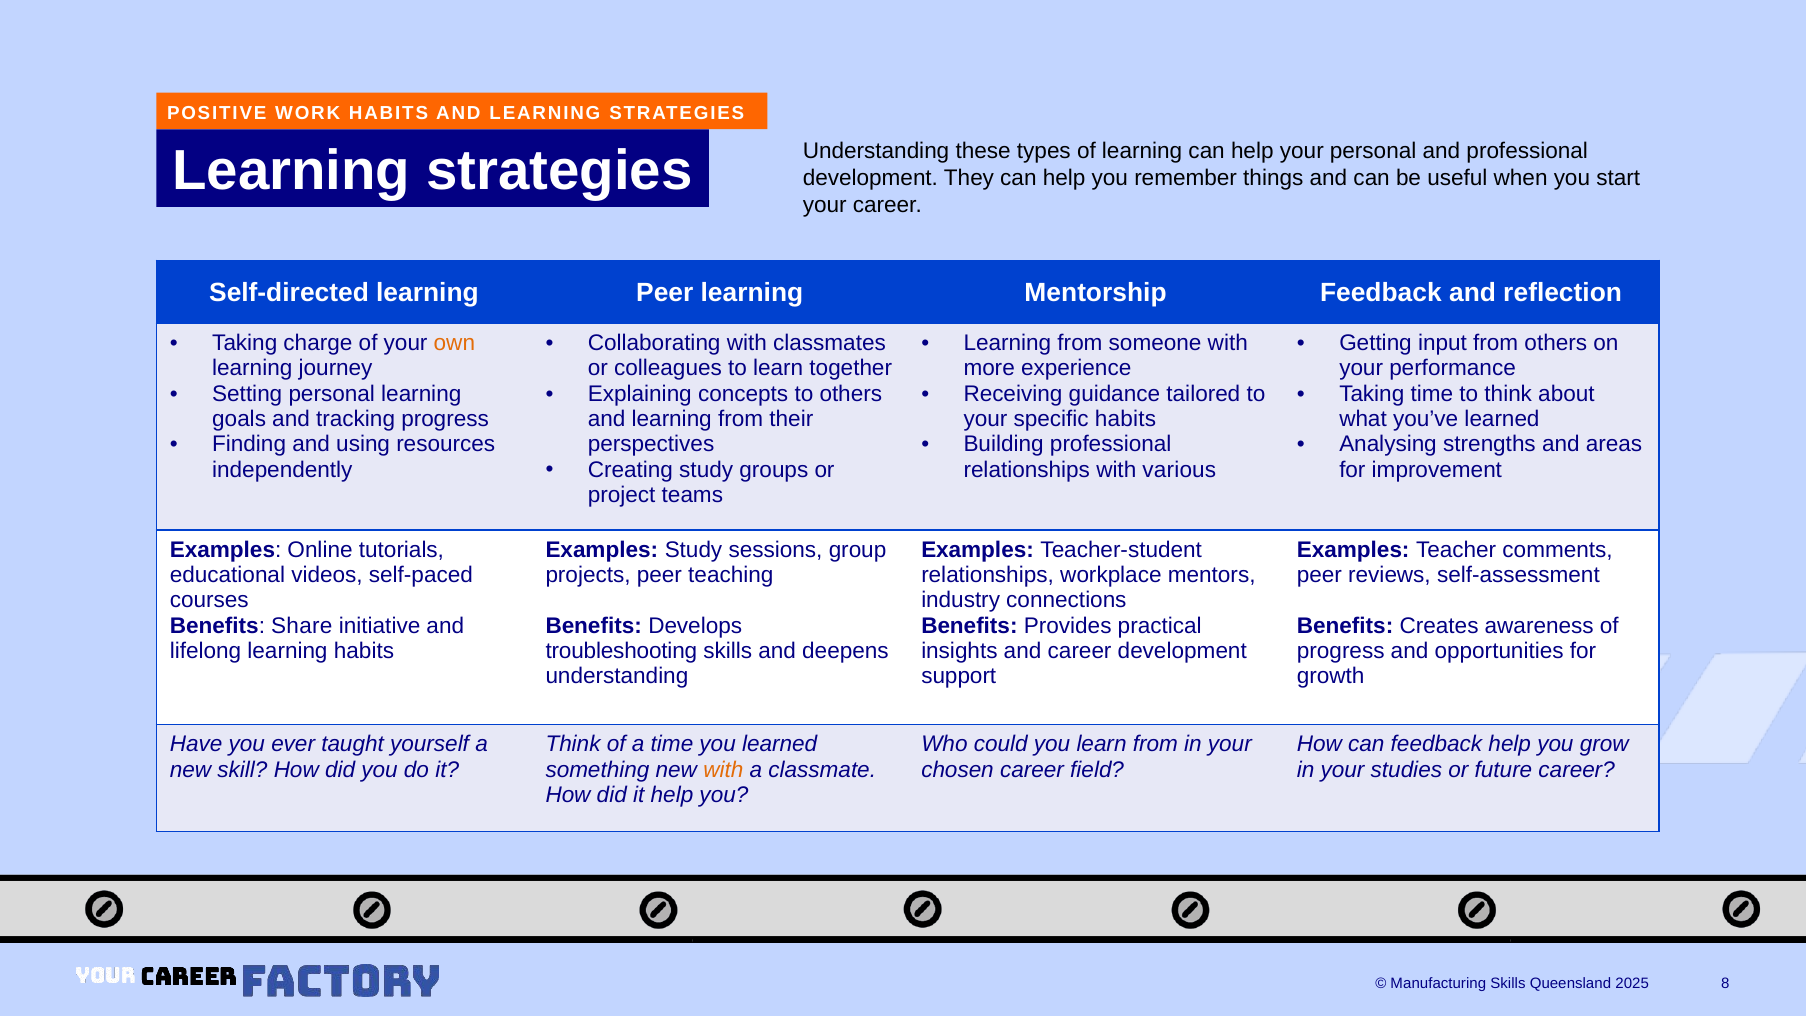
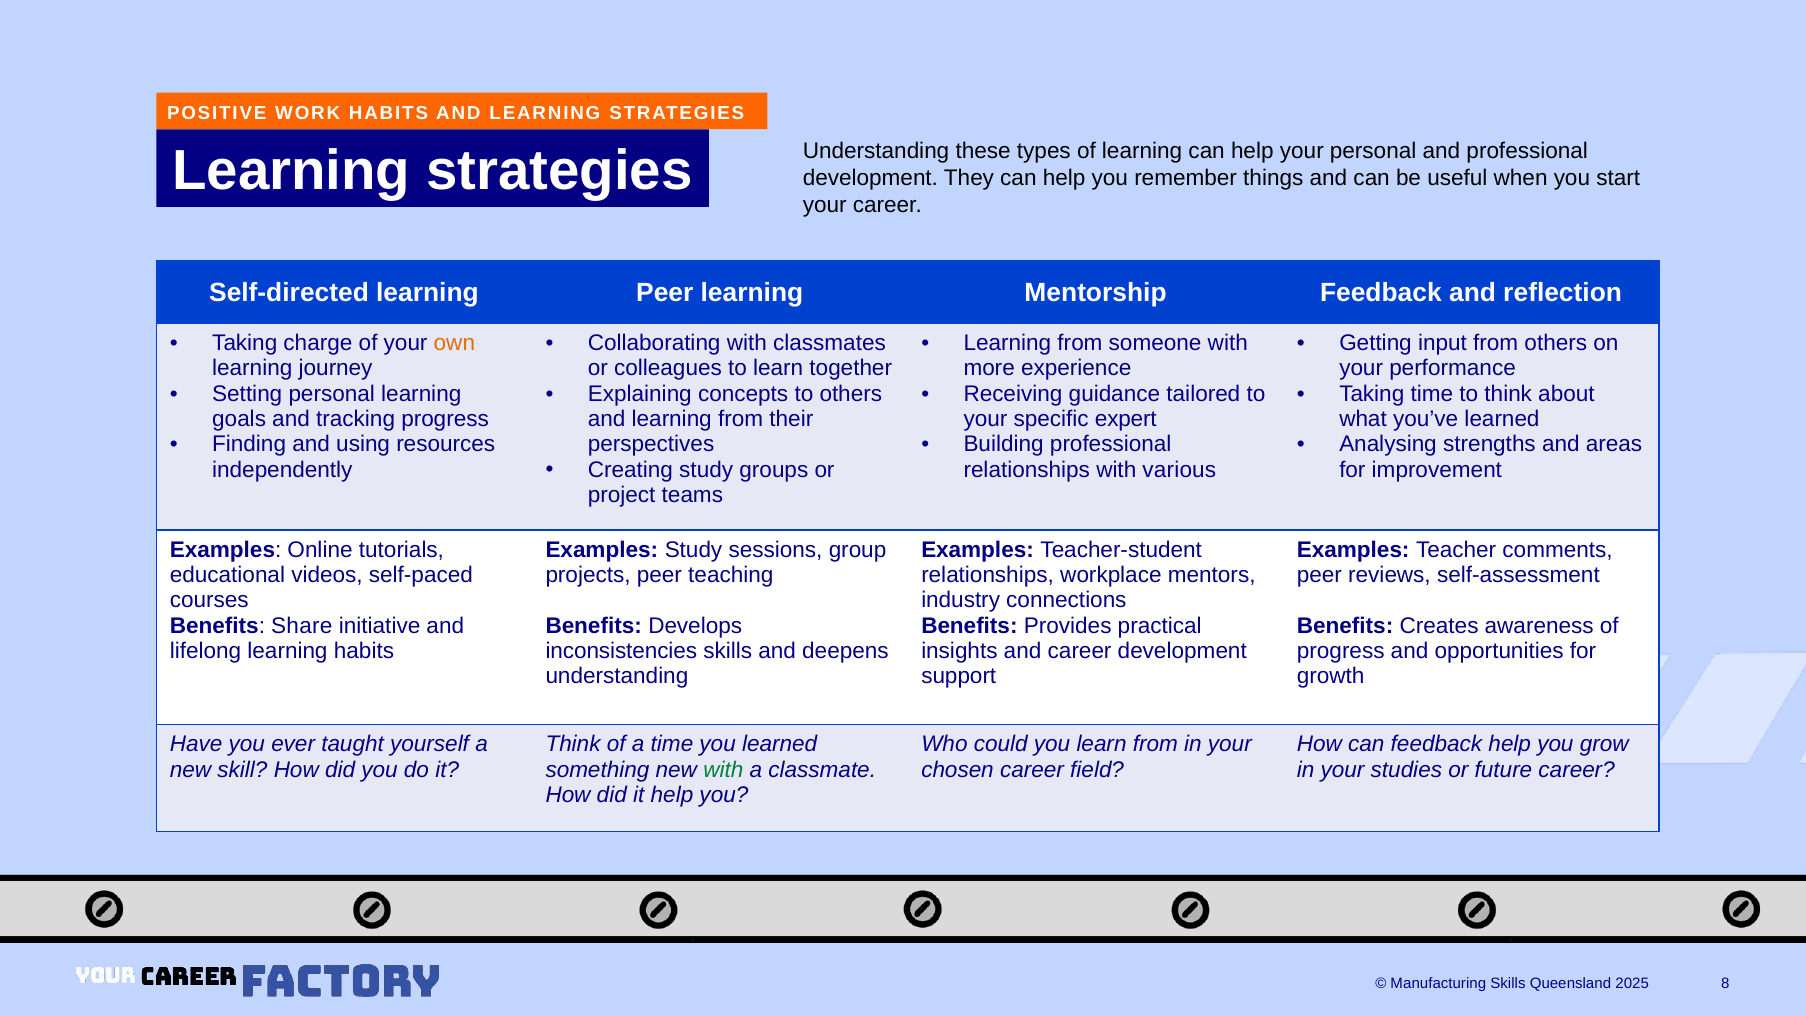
specific habits: habits -> expert
troubleshooting: troubleshooting -> inconsistencies
with at (723, 770) colour: orange -> green
